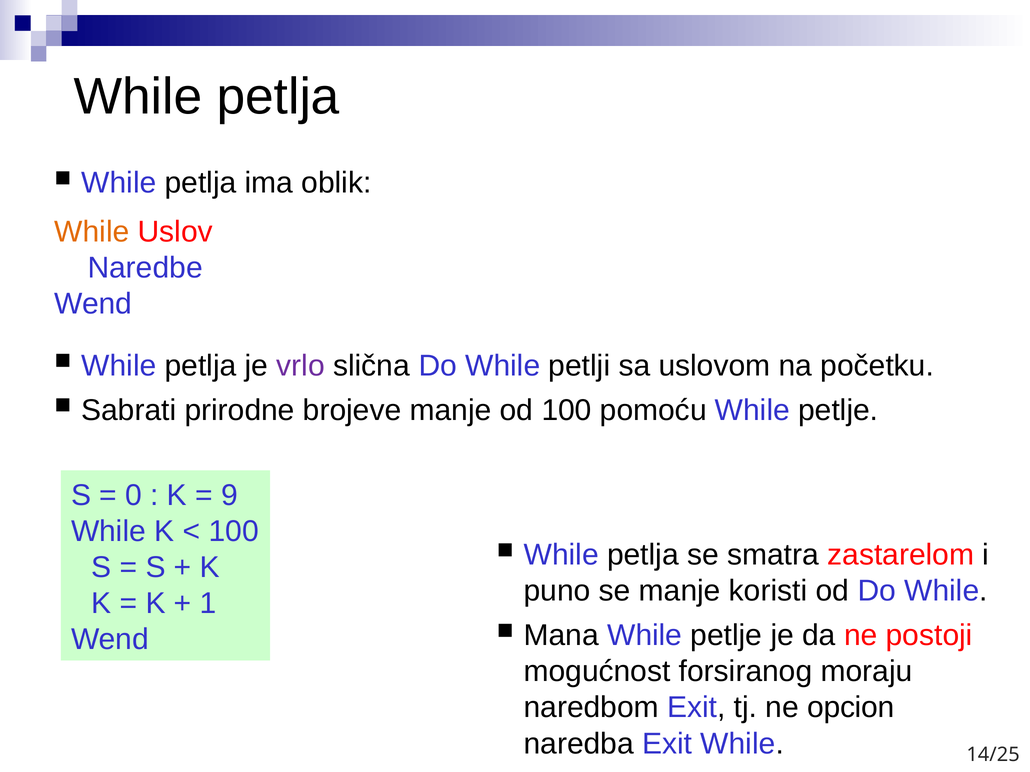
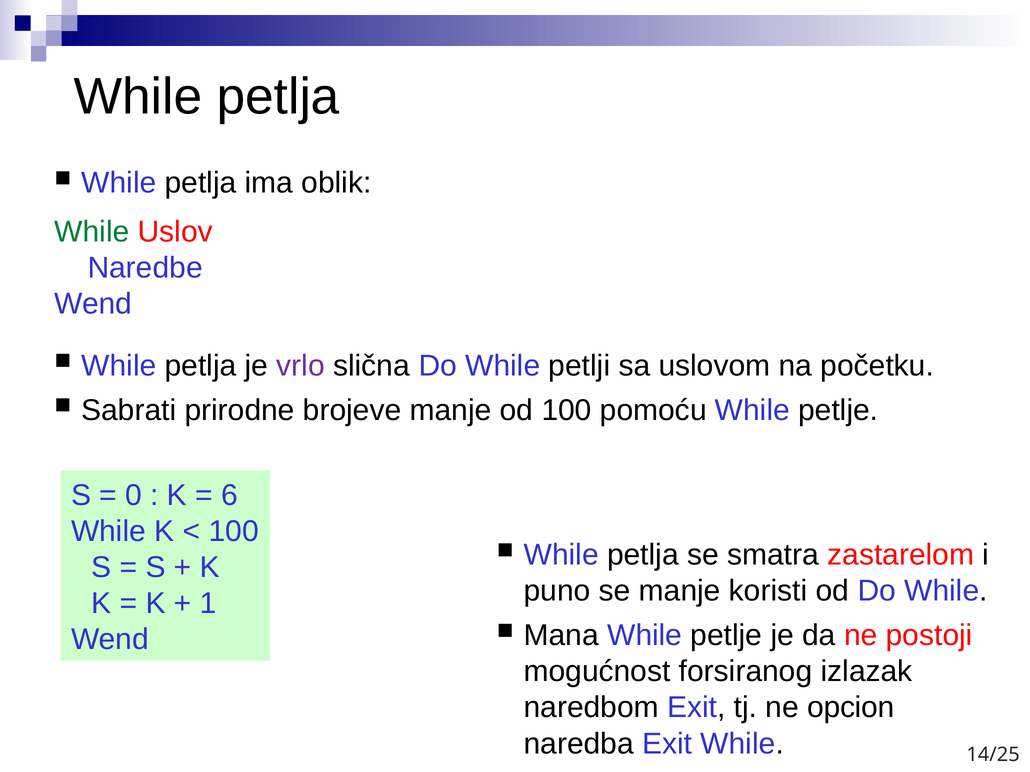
While at (92, 232) colour: orange -> green
9: 9 -> 6
moraju: moraju -> izlazak
